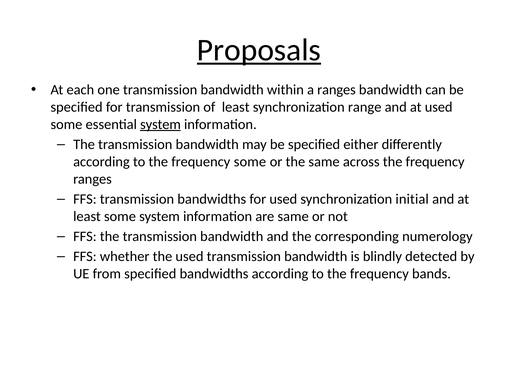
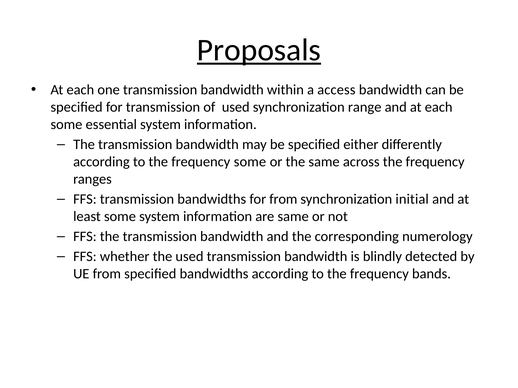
a ranges: ranges -> access
of least: least -> used
and at used: used -> each
system at (161, 124) underline: present -> none
for used: used -> from
